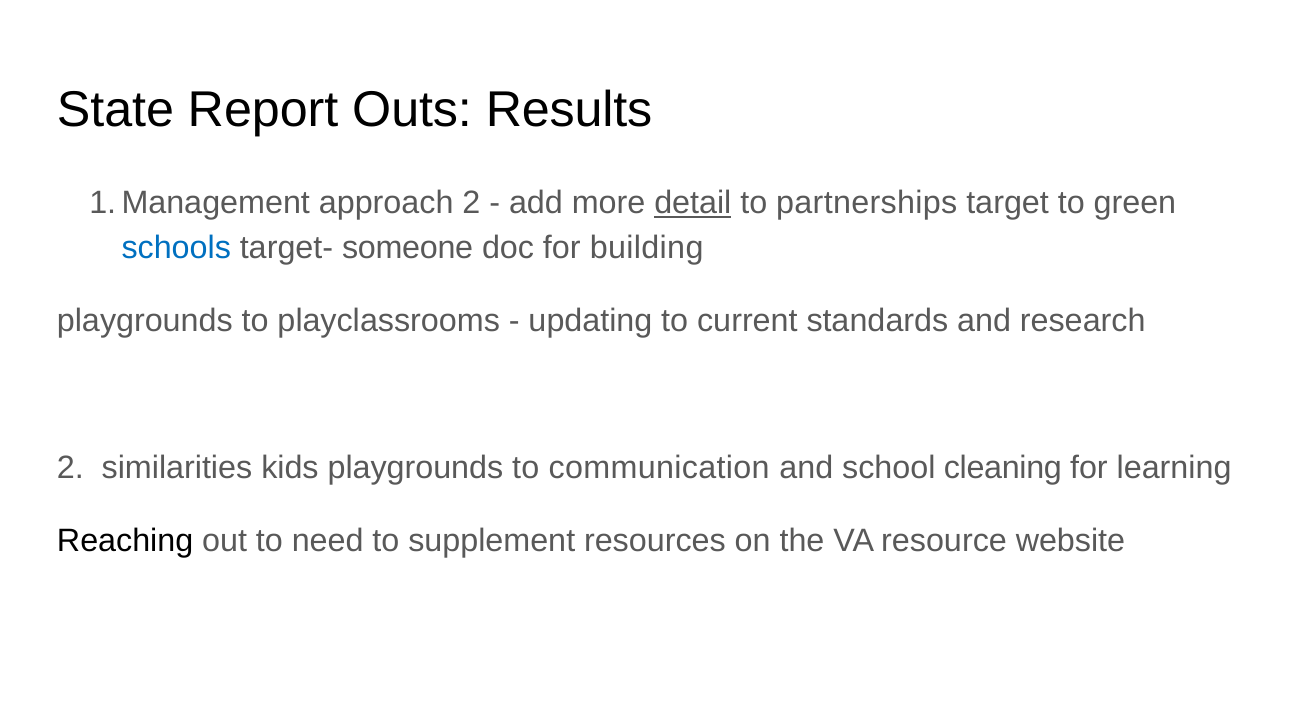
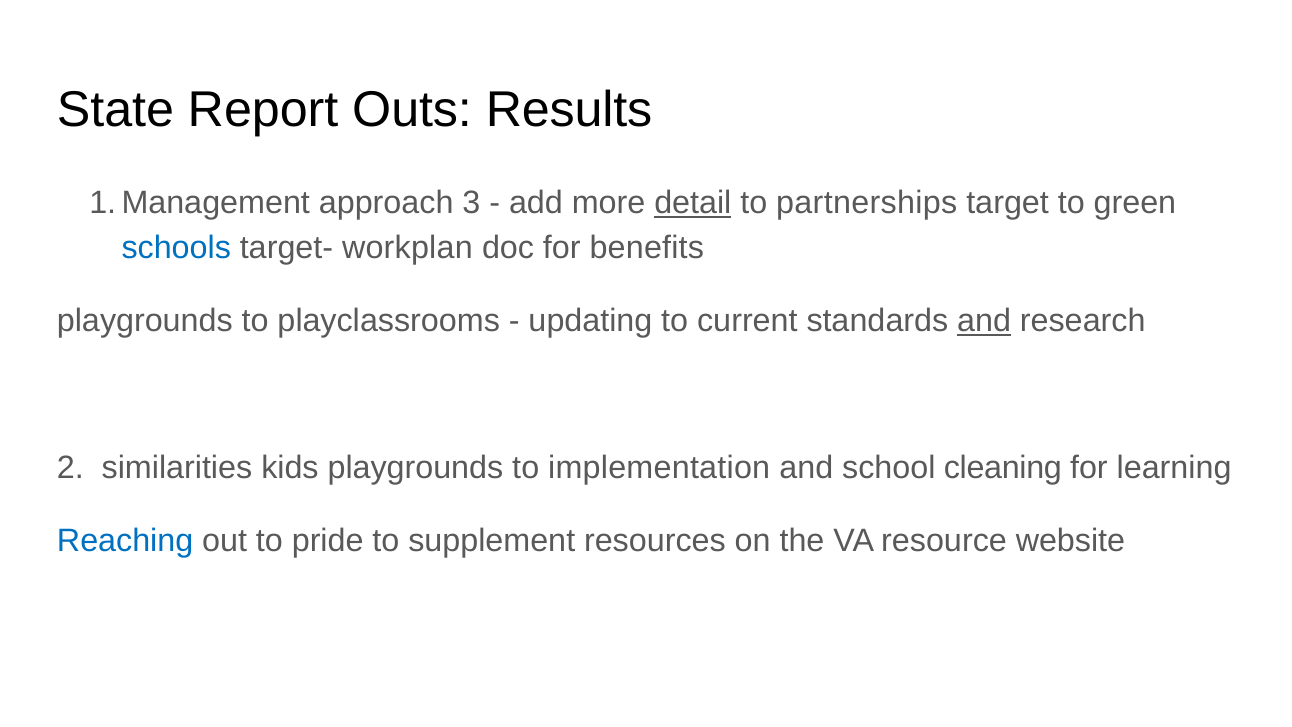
approach 2: 2 -> 3
someone: someone -> workplan
building: building -> benefits
and at (984, 321) underline: none -> present
communication: communication -> implementation
Reaching colour: black -> blue
need: need -> pride
